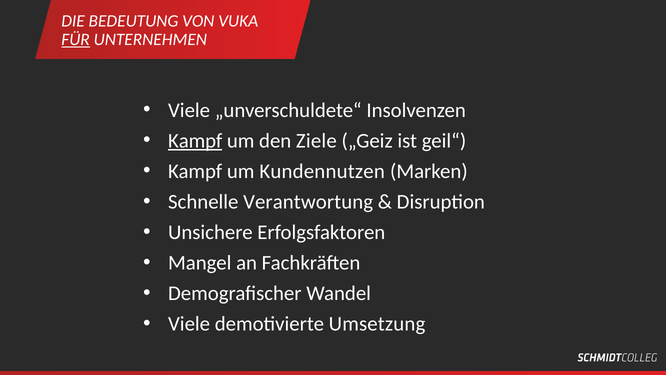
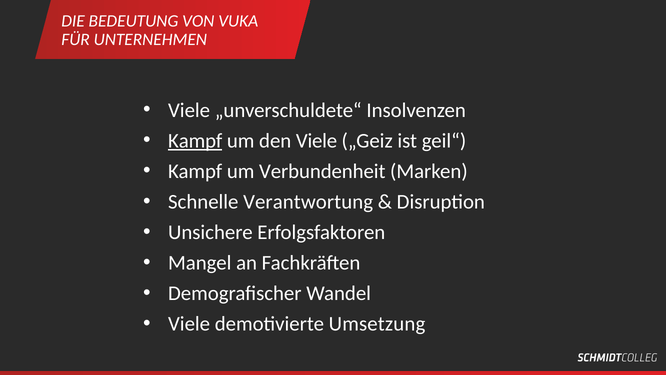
FÜR underline: present -> none
den Ziele: Ziele -> Viele
Kundennutzen: Kundennutzen -> Verbundenheit
